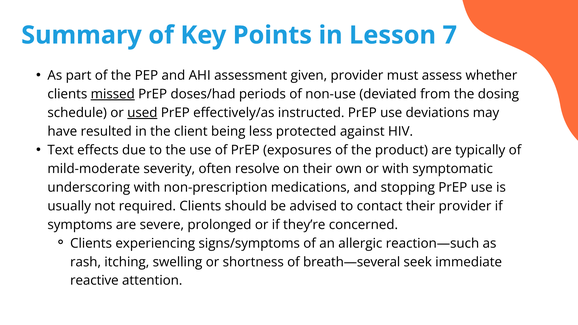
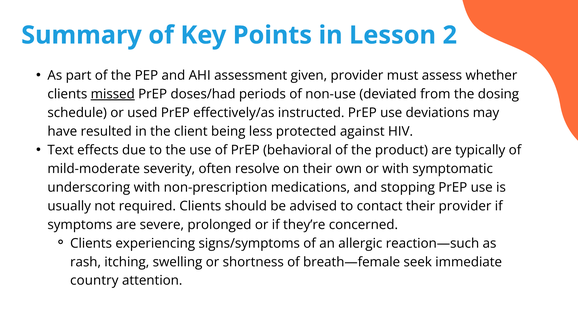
7: 7 -> 2
used underline: present -> none
exposures: exposures -> behavioral
breath—several: breath—several -> breath—female
reactive: reactive -> country
